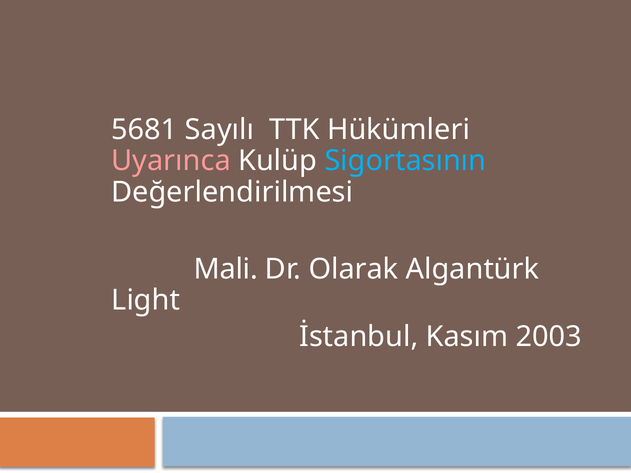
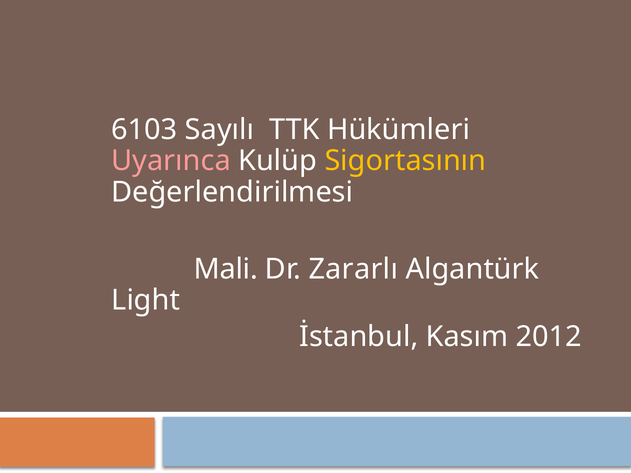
5681: 5681 -> 6103
Sigortasının colour: light blue -> yellow
Olarak: Olarak -> Zararlı
2003: 2003 -> 2012
